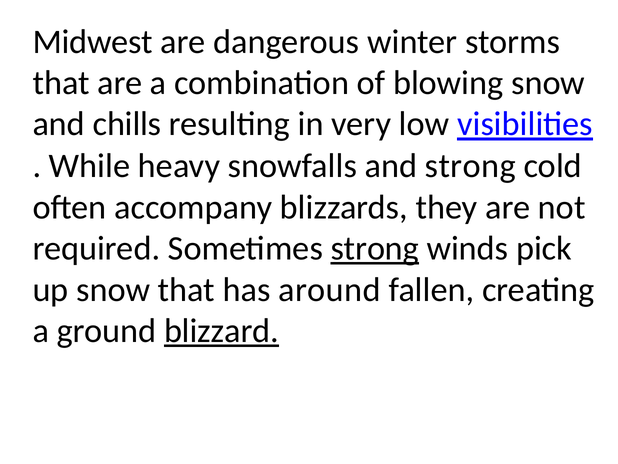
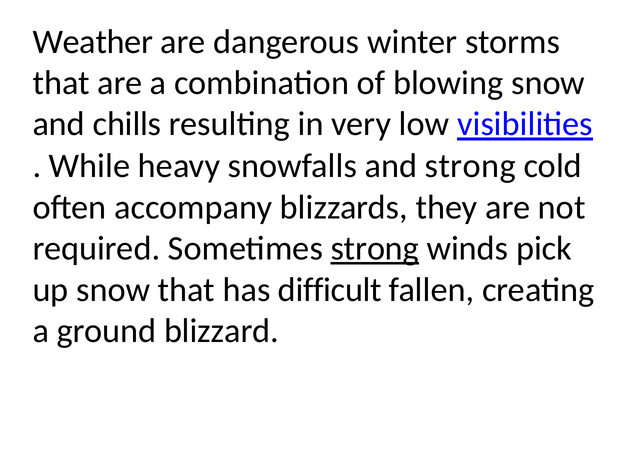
Midwest: Midwest -> Weather
around: around -> difficult
blizzard underline: present -> none
